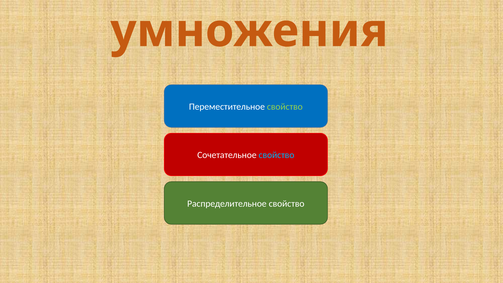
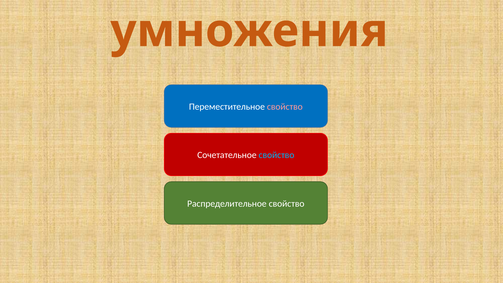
свойство at (285, 107) colour: light green -> pink
